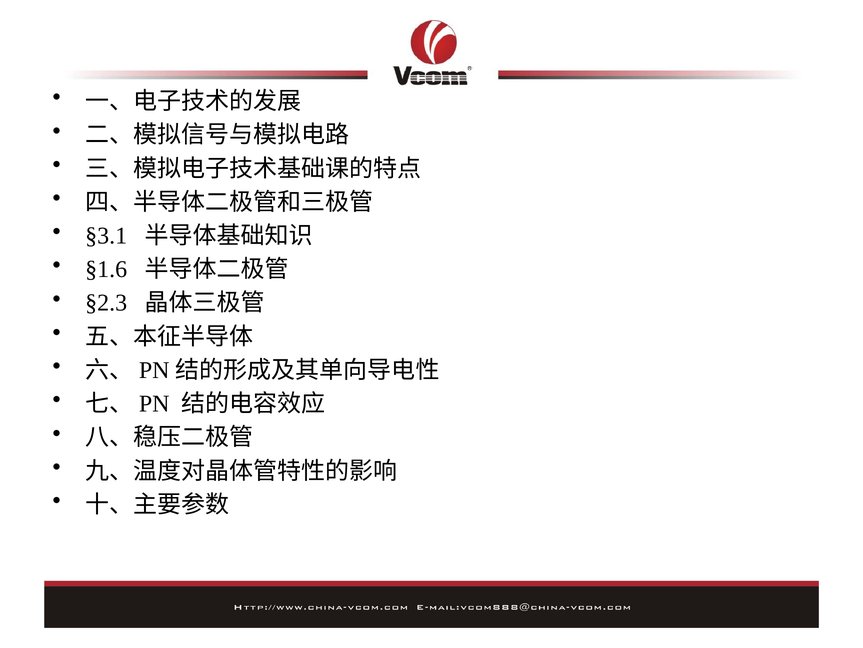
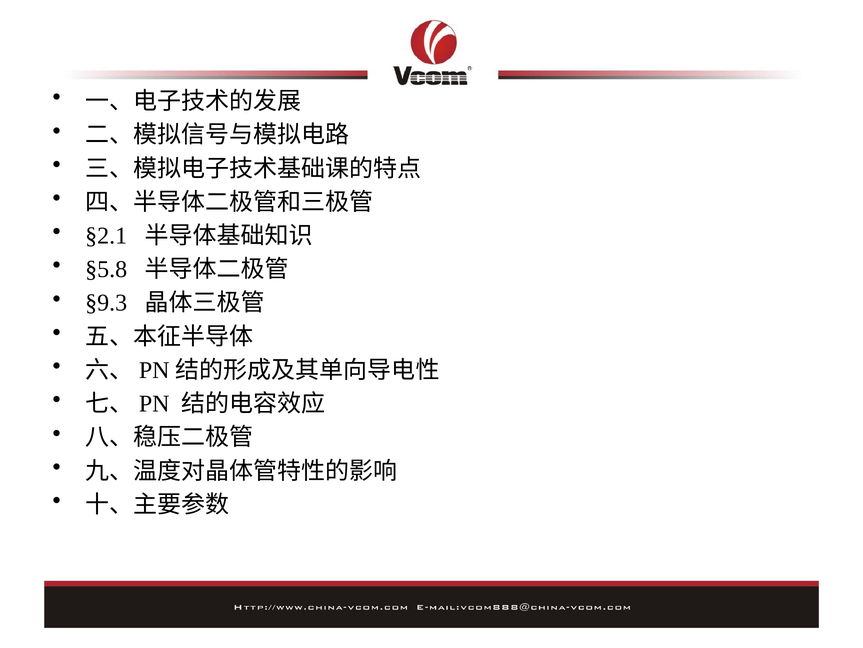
§3.1: §3.1 -> §2.1
§1.6: §1.6 -> §5.8
§2.3: §2.3 -> §9.3
